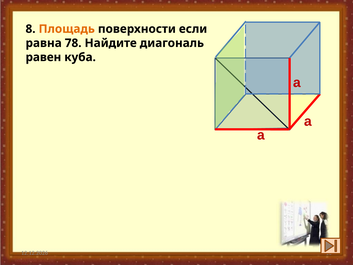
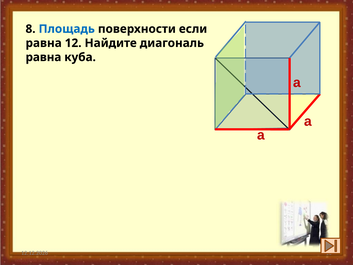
Площадь colour: orange -> blue
78: 78 -> 12
равен at (43, 57): равен -> равна
